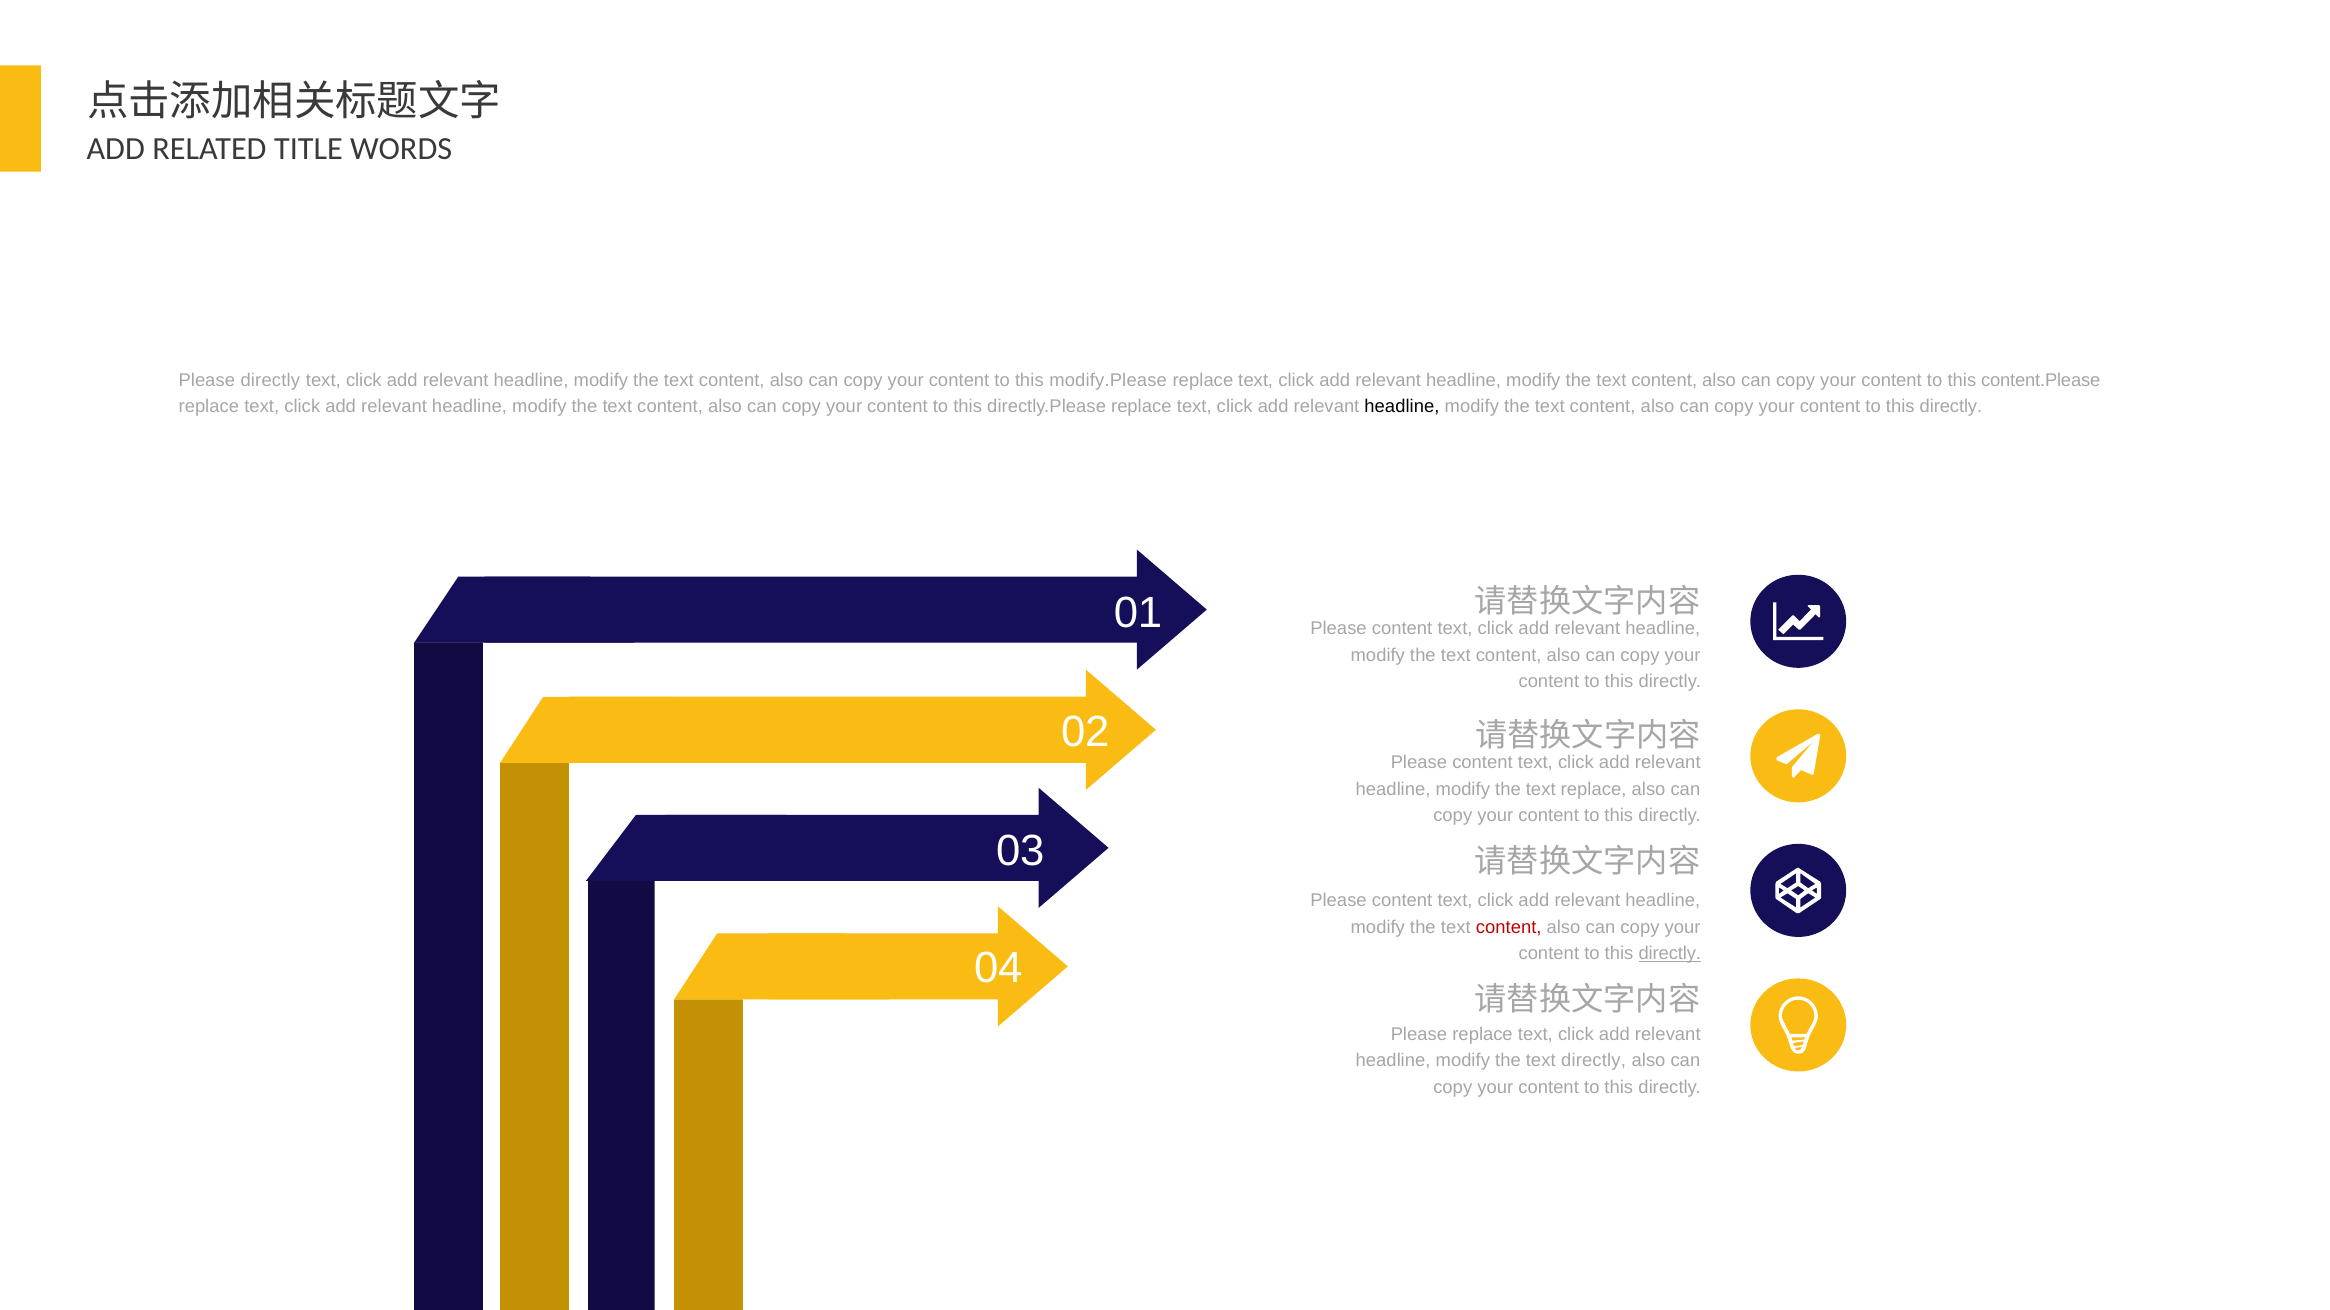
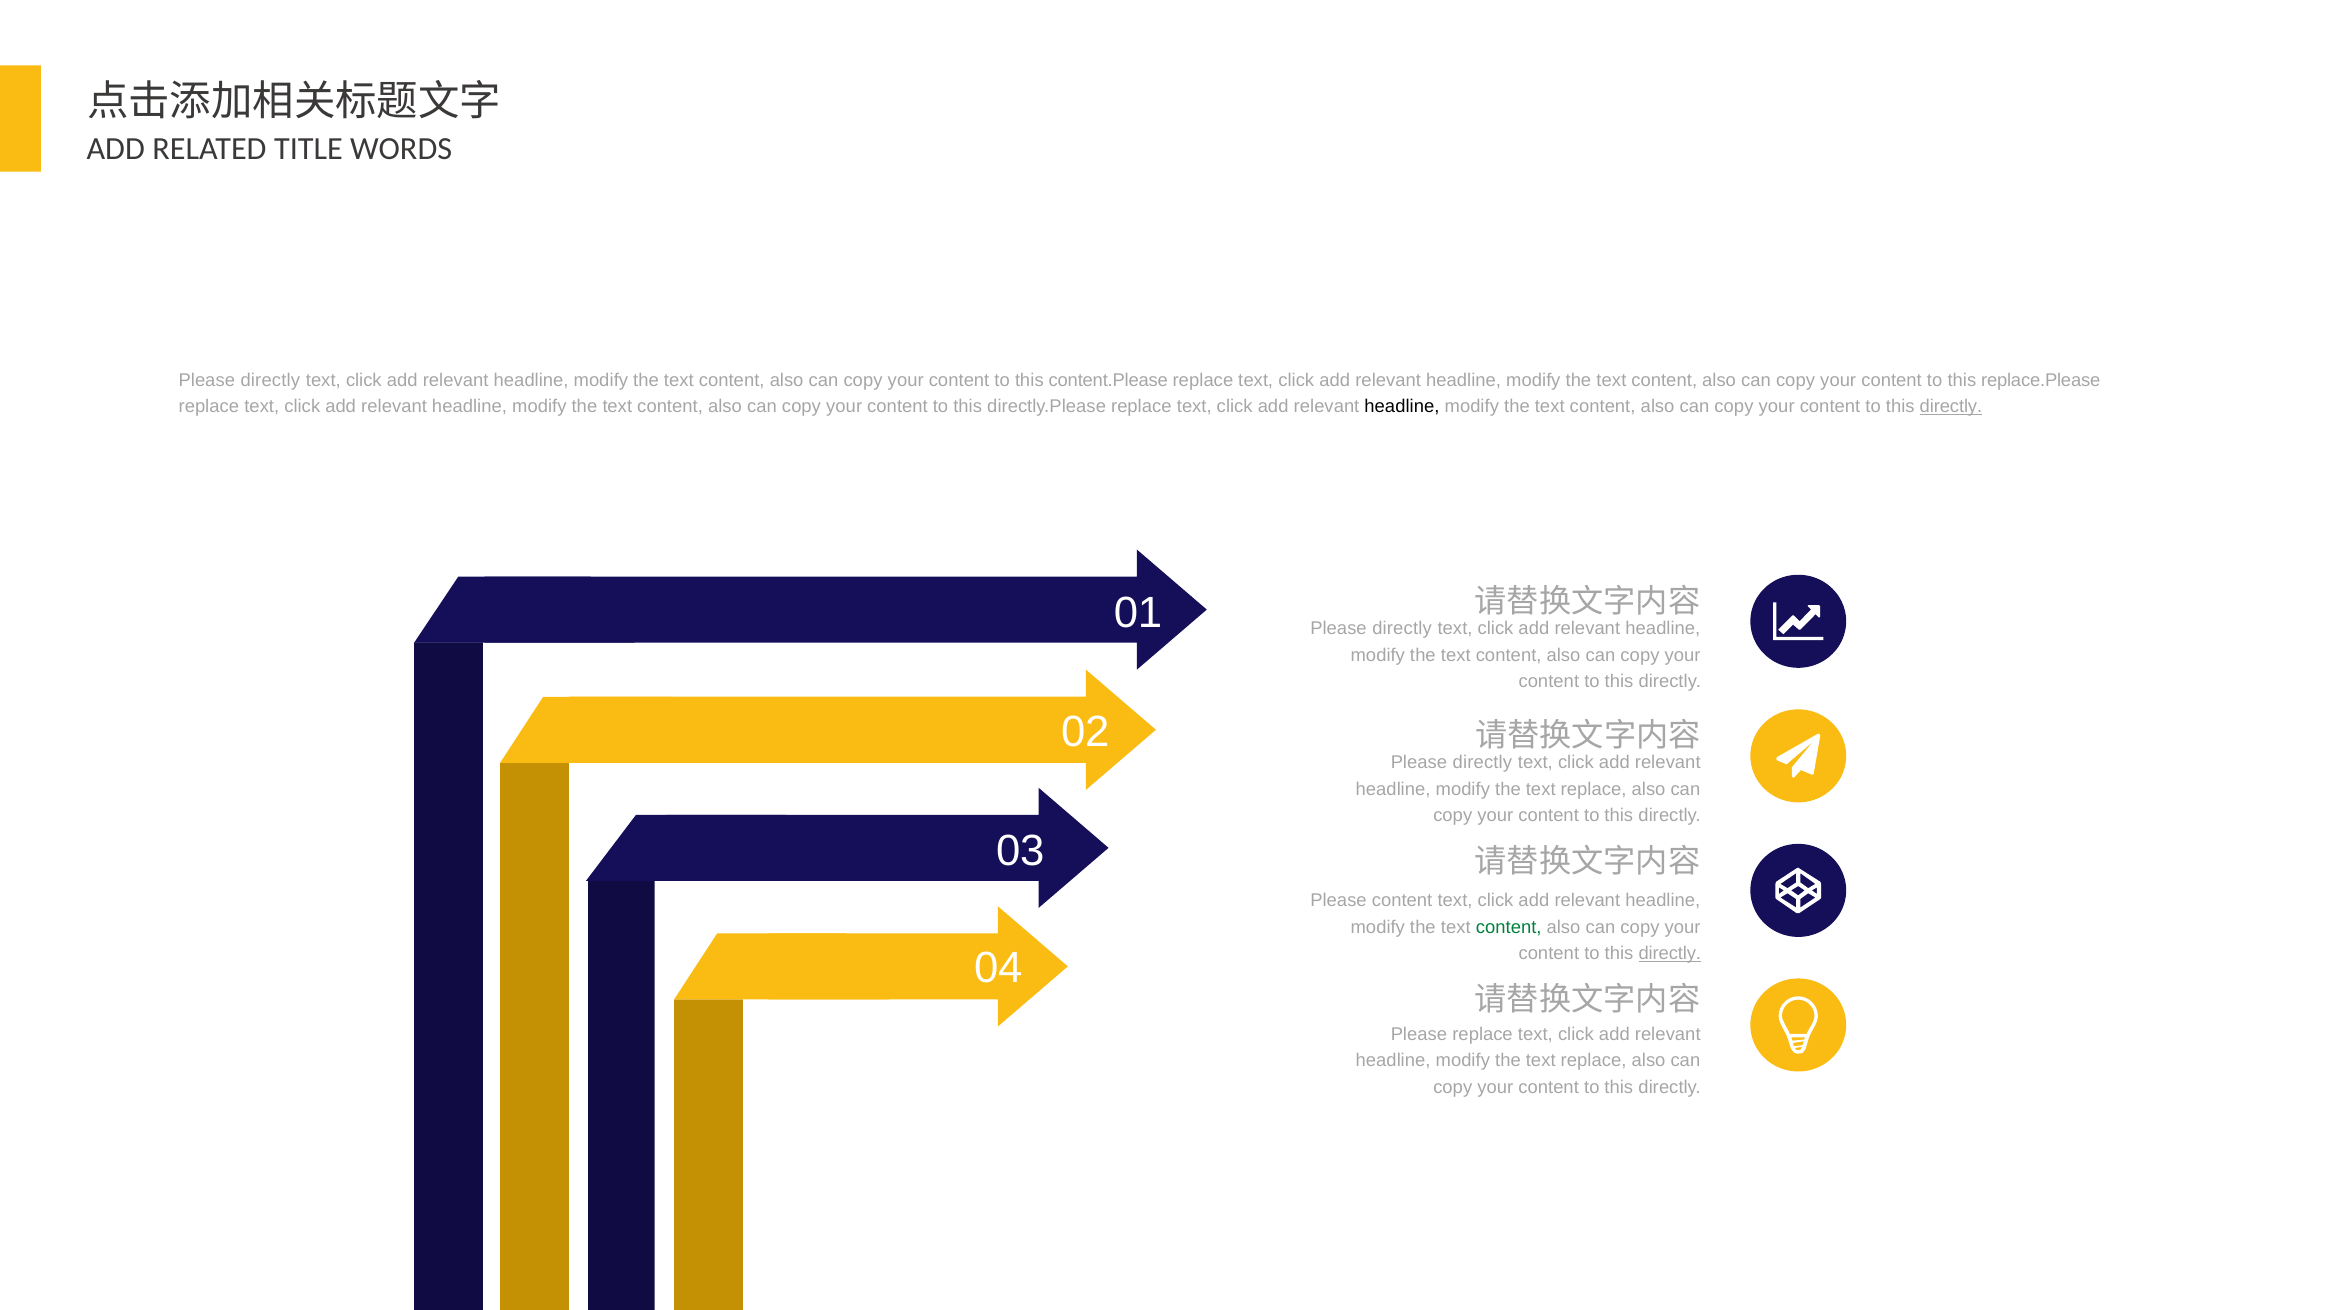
modify.Please: modify.Please -> content.Please
content.Please: content.Please -> replace.Please
directly at (1951, 407) underline: none -> present
content at (1402, 629): content -> directly
content at (1482, 763): content -> directly
content at (1509, 928) colour: red -> green
directly at (1593, 1061): directly -> replace
